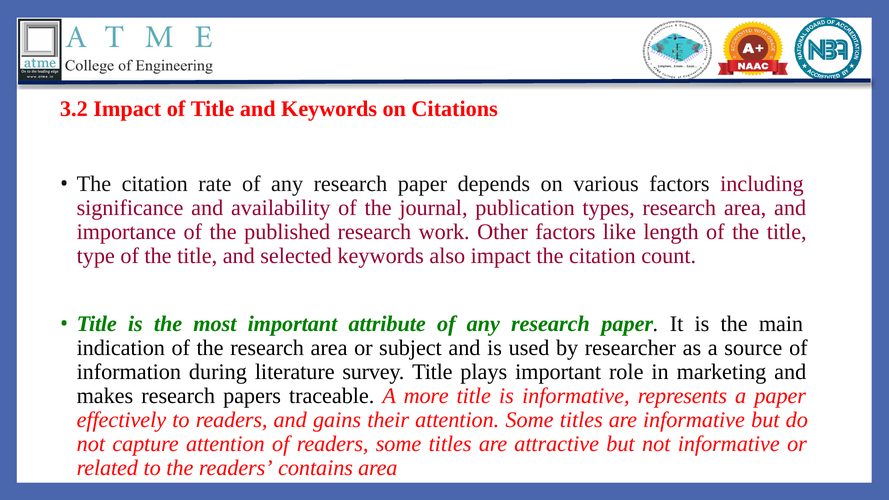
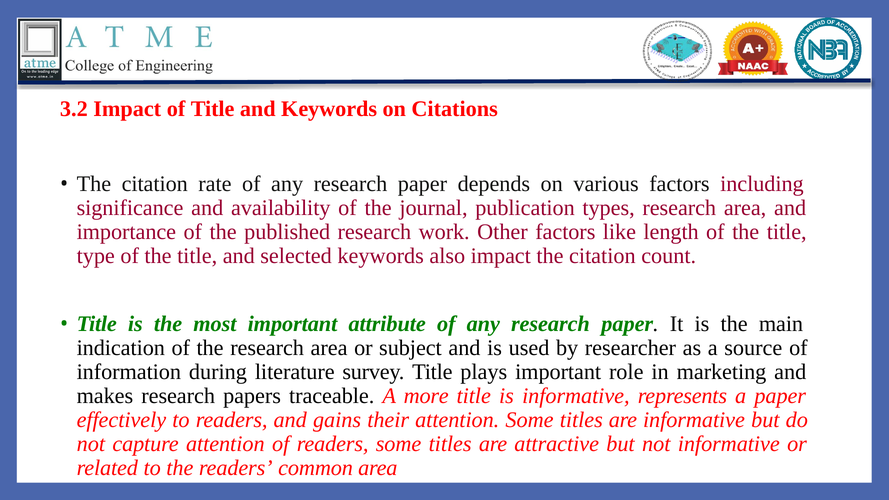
contains: contains -> common
